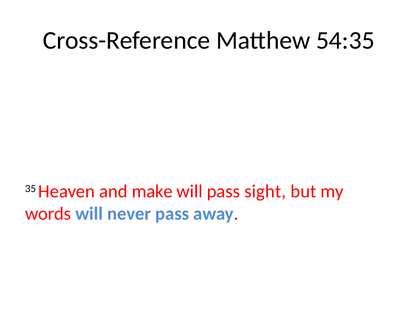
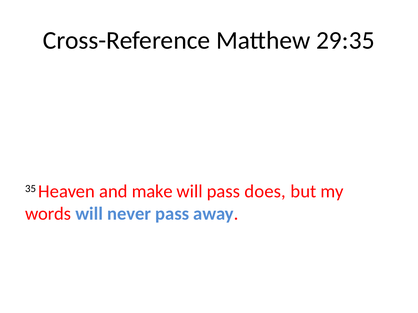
54:35: 54:35 -> 29:35
sight: sight -> does
